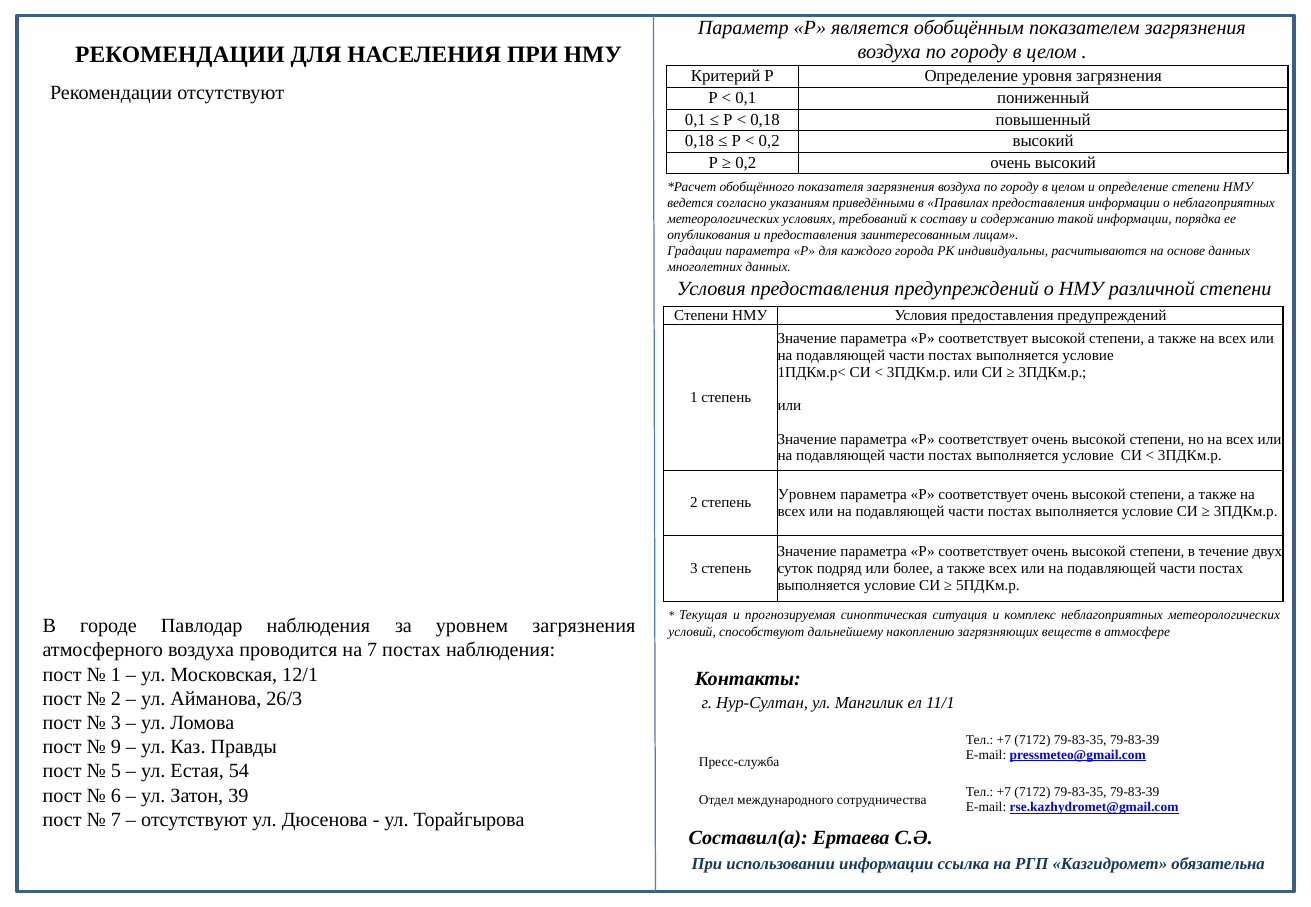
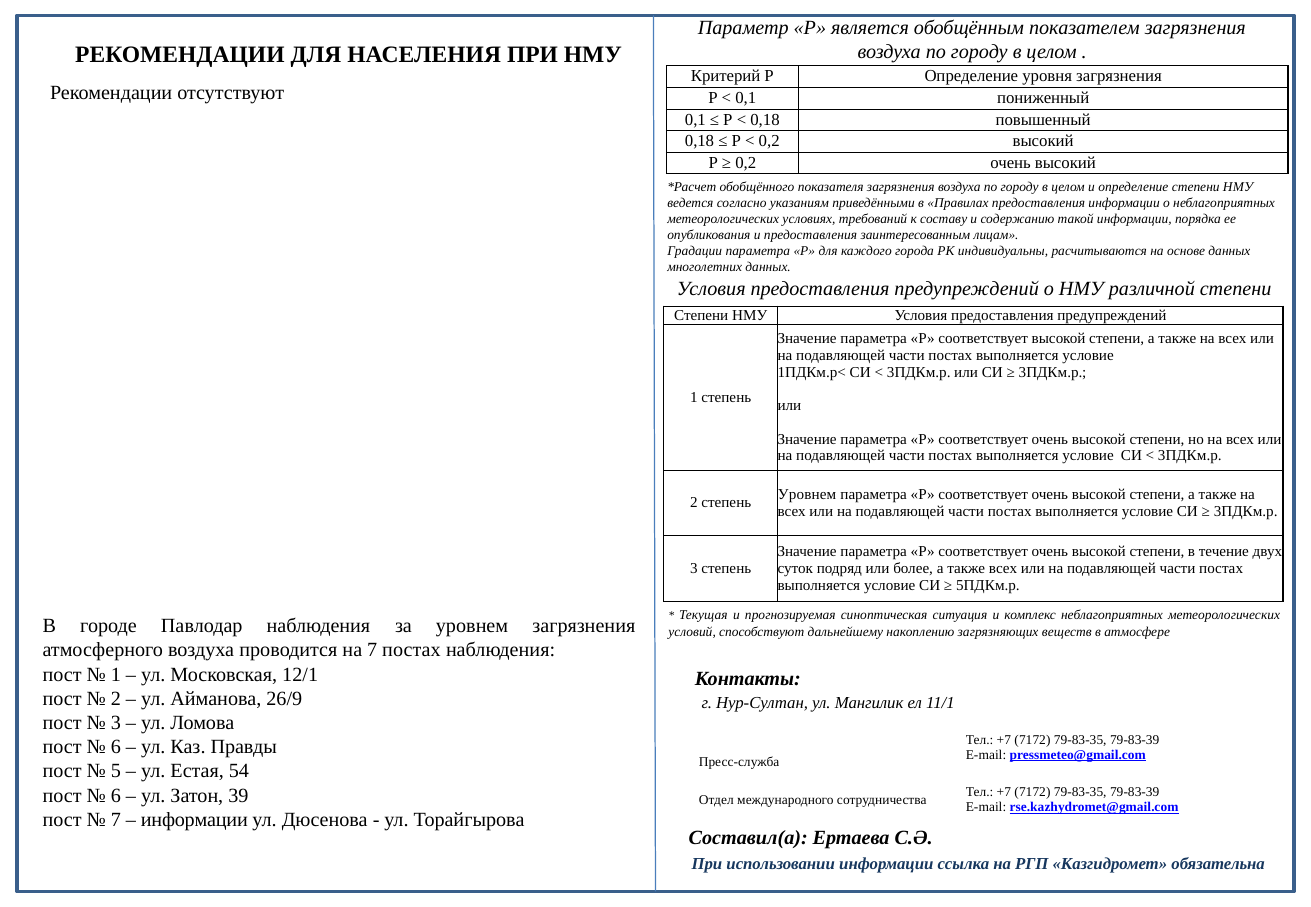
26/3: 26/3 -> 26/9
9 at (116, 748): 9 -> 6
отсутствуют at (194, 820): отсутствуют -> информации
